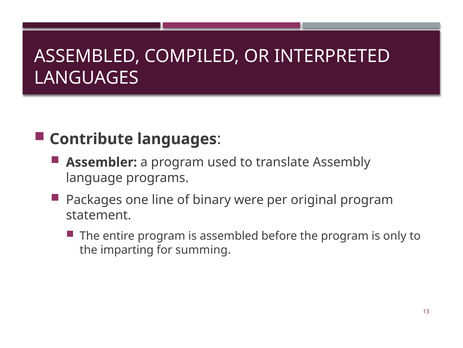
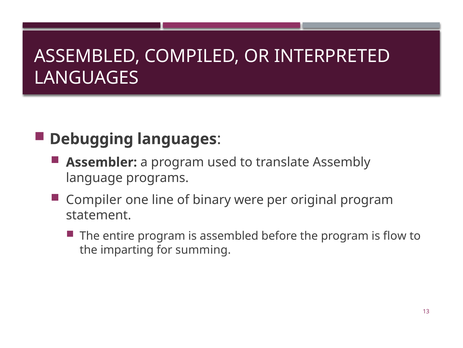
Contribute: Contribute -> Debugging
Packages: Packages -> Compiler
only: only -> flow
